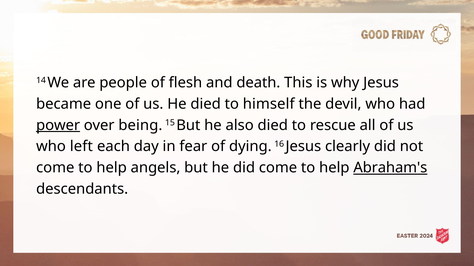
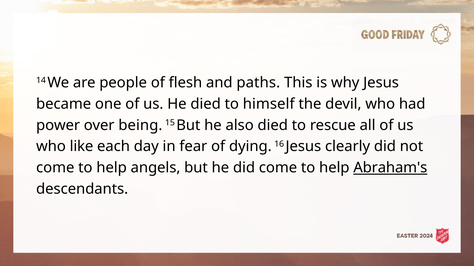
death: death -> paths
power underline: present -> none
left: left -> like
